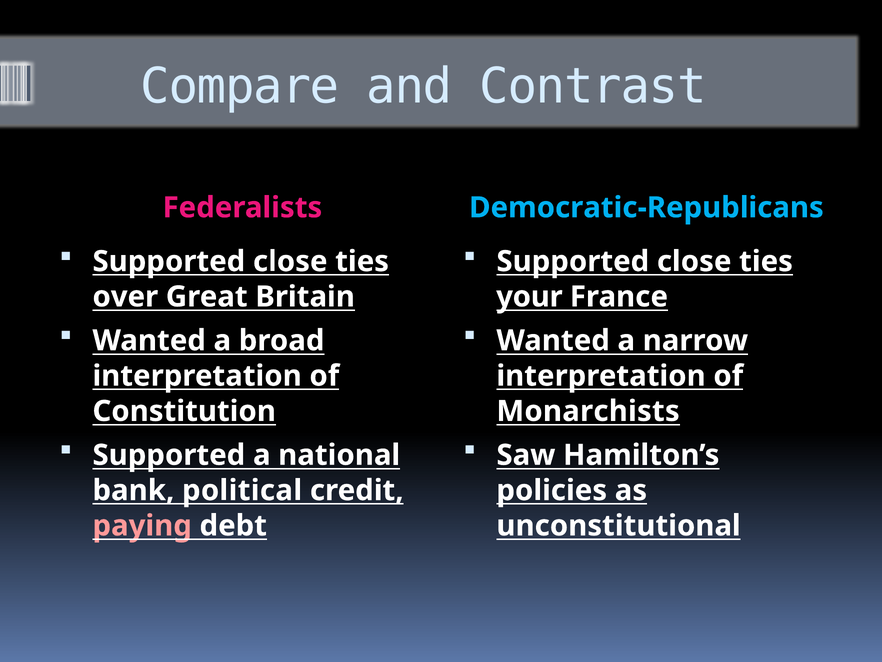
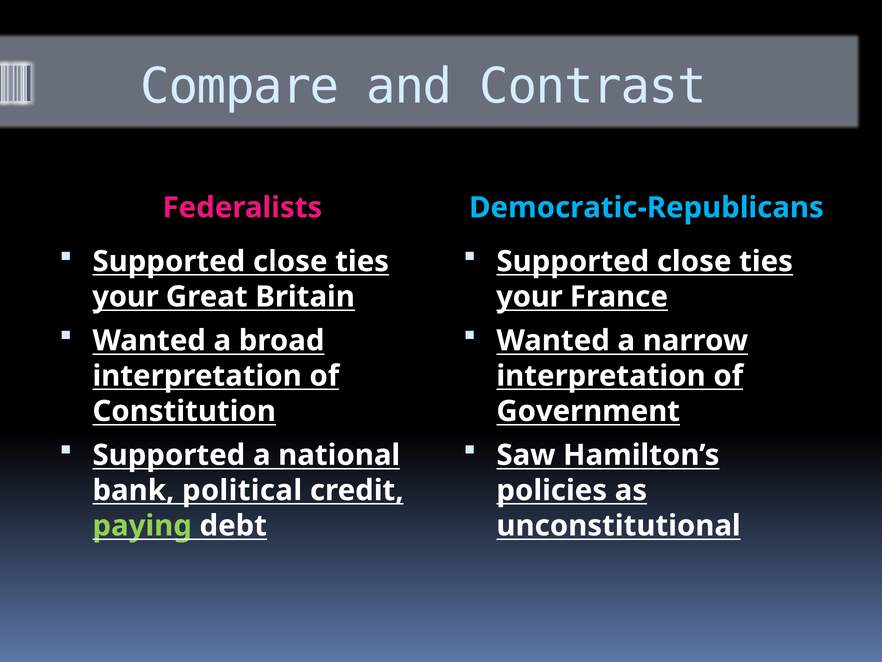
over at (125, 297): over -> your
Monarchists: Monarchists -> Government
paying colour: pink -> light green
